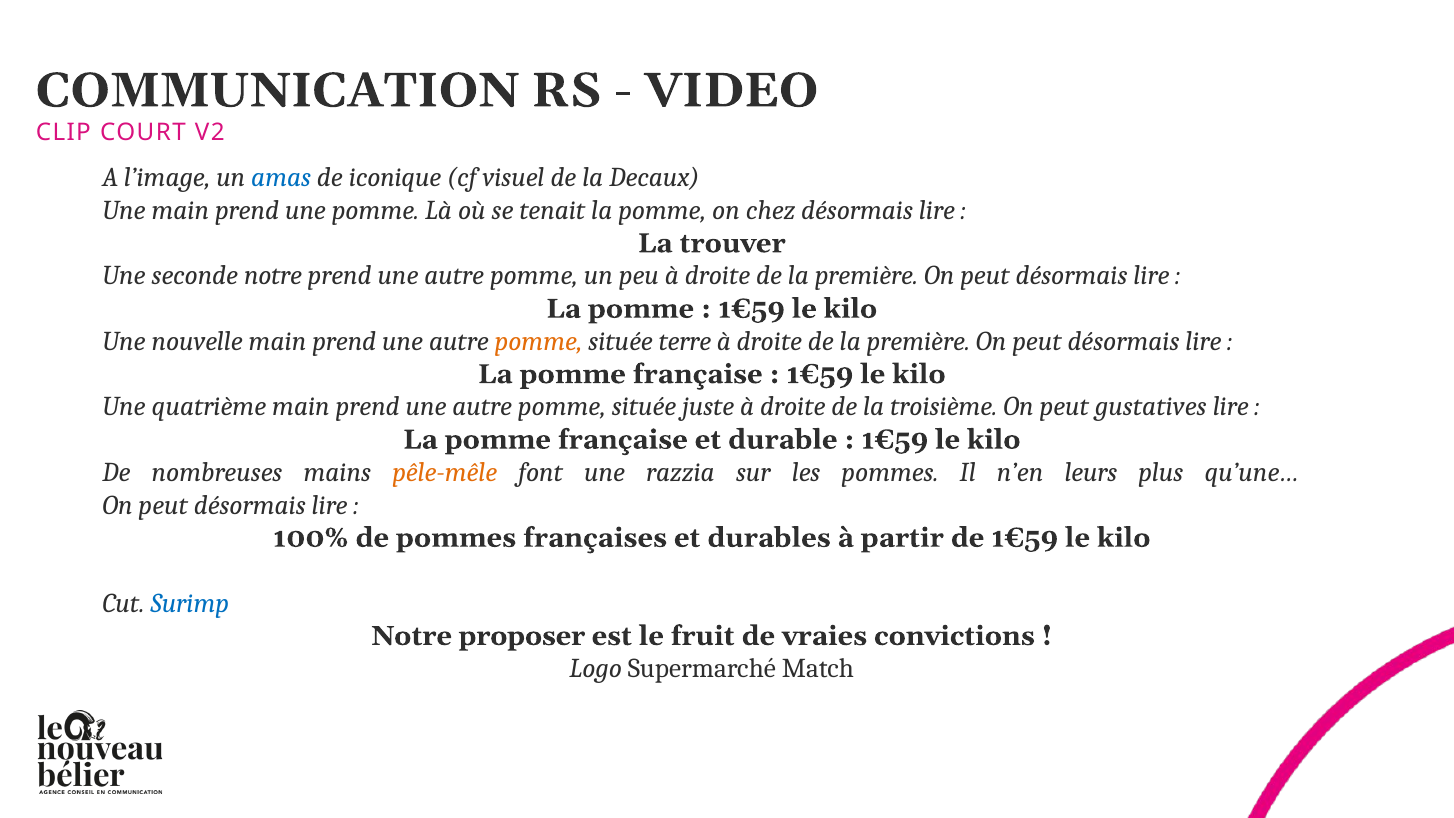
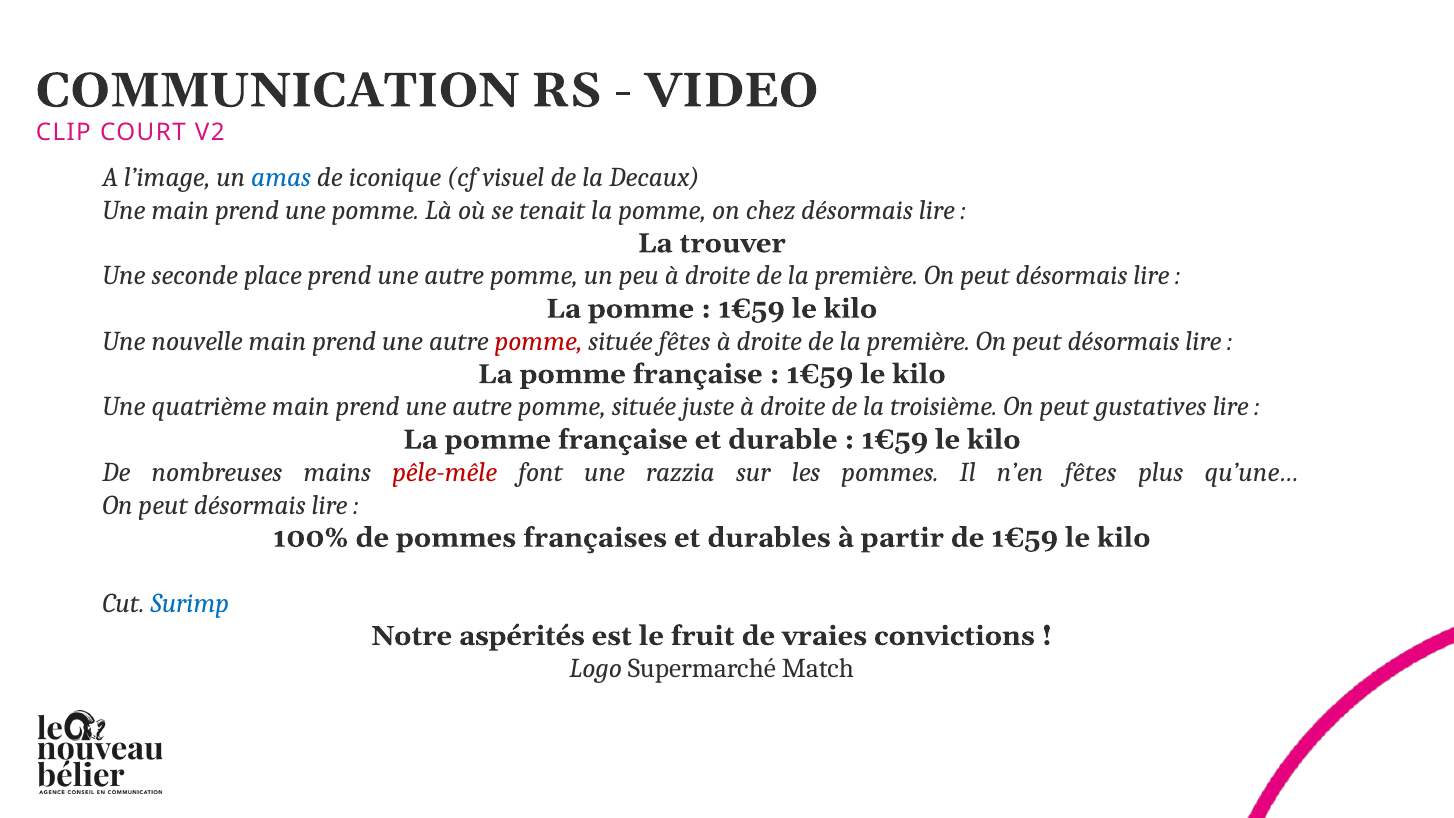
seconde notre: notre -> place
pomme at (539, 341) colour: orange -> red
située terre: terre -> fêtes
pêle-mêle colour: orange -> red
n’en leurs: leurs -> fêtes
proposer: proposer -> aspérités
